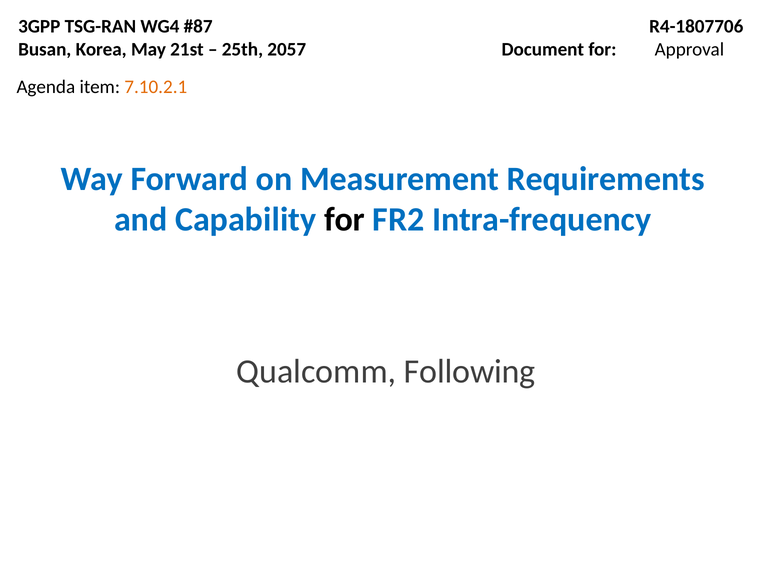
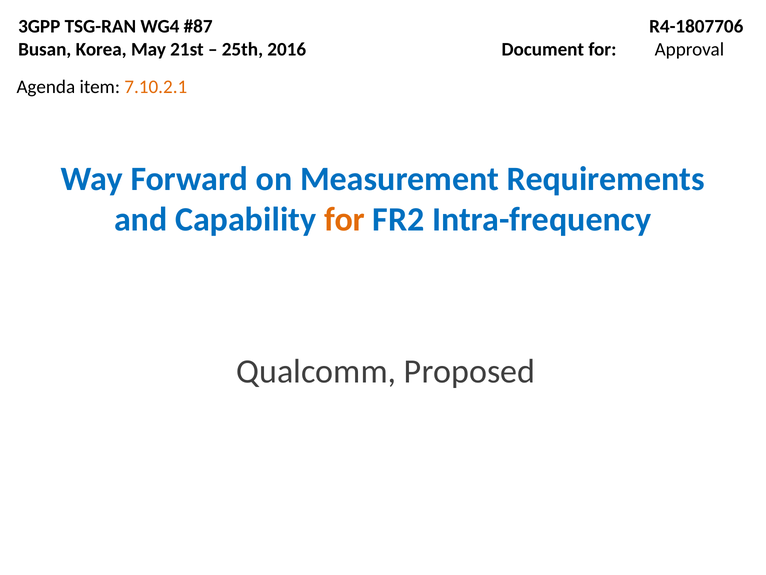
2057: 2057 -> 2016
for at (344, 220) colour: black -> orange
Following: Following -> Proposed
